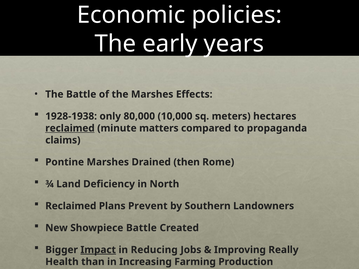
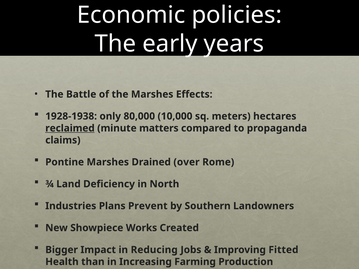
then: then -> over
Reclaimed at (71, 206): Reclaimed -> Industries
Showpiece Battle: Battle -> Works
Impact underline: present -> none
Really: Really -> Fitted
